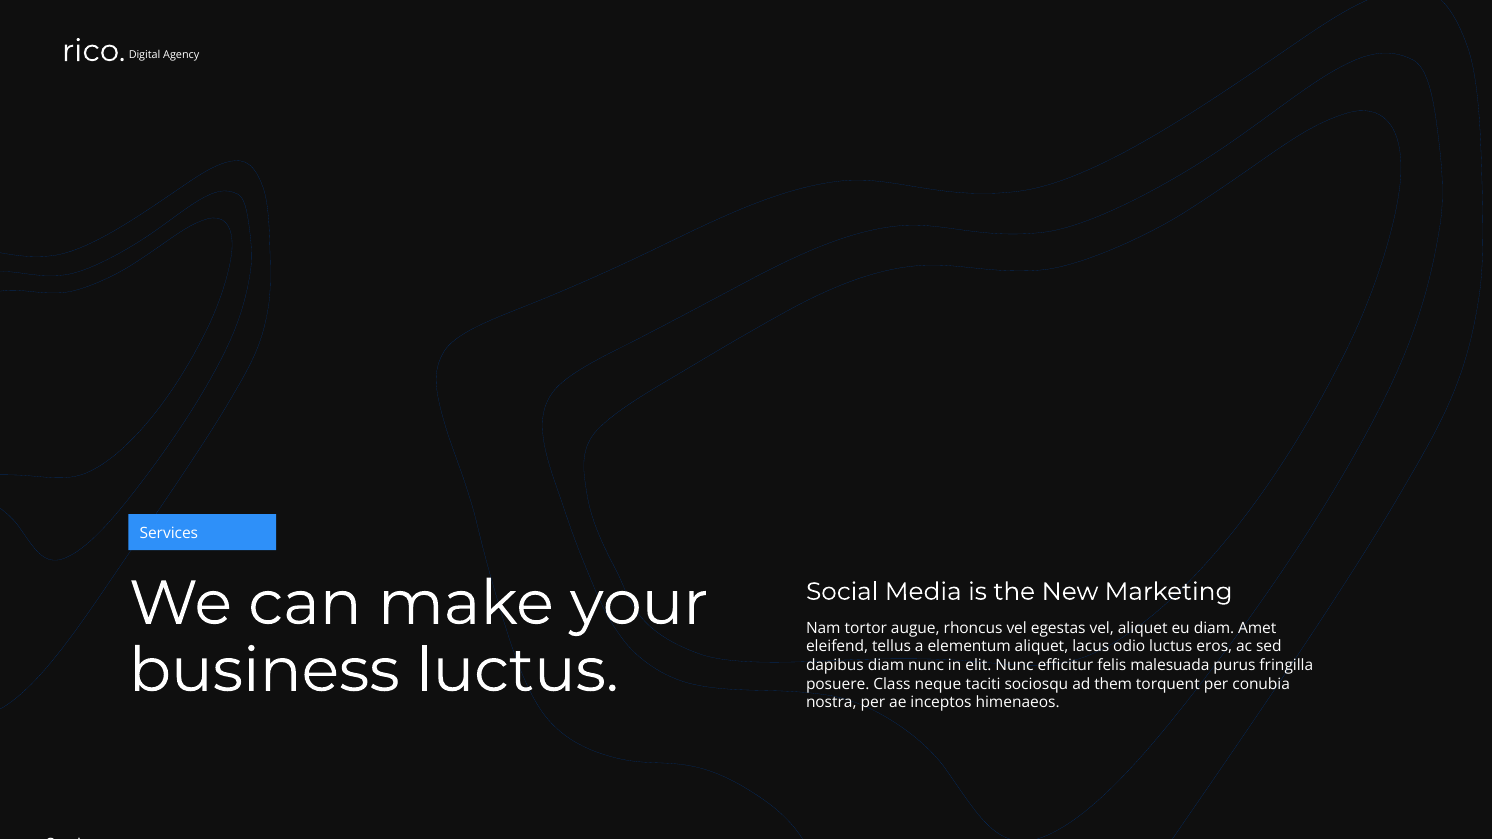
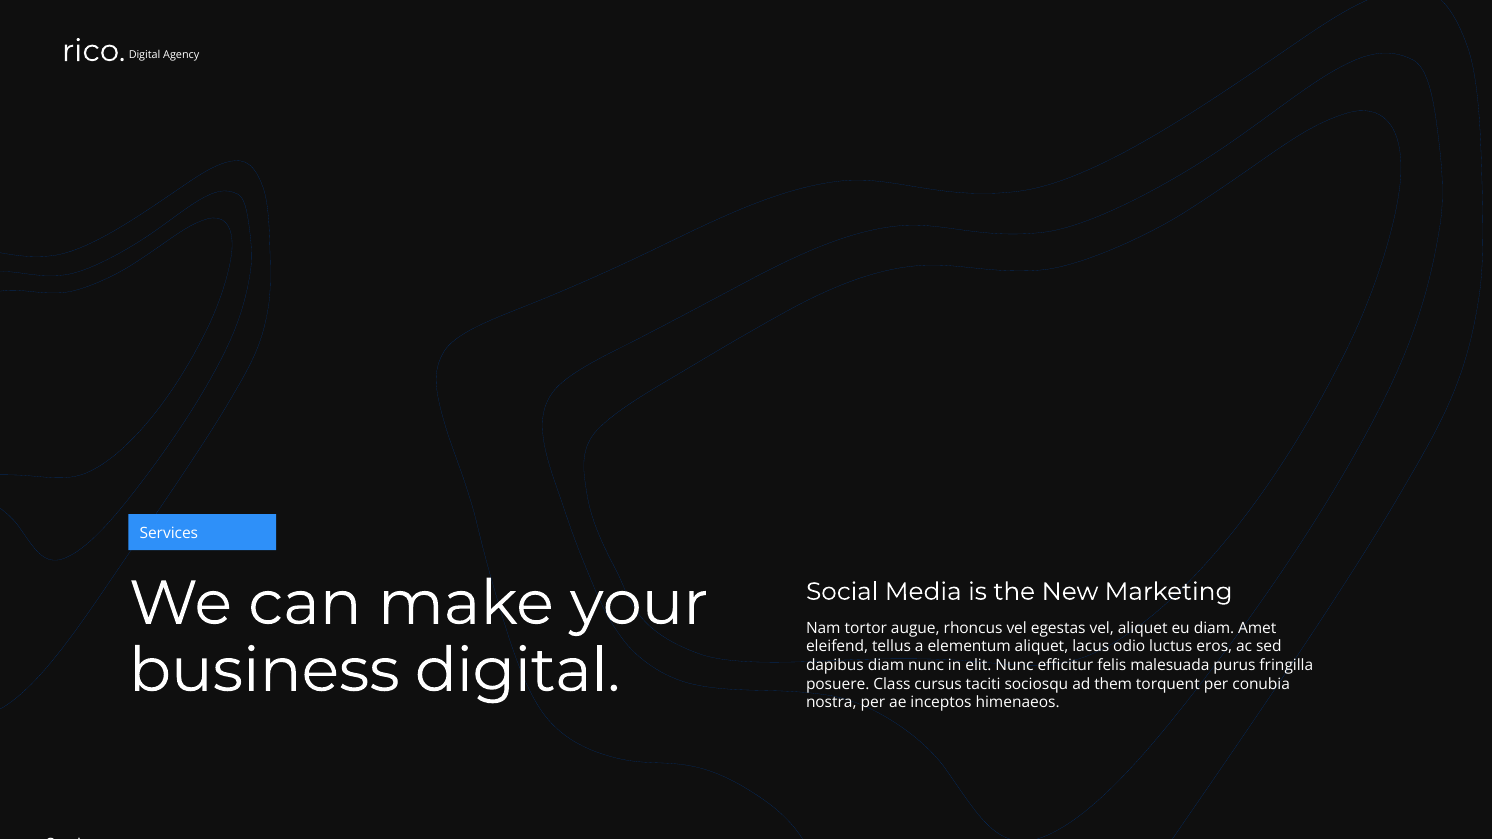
business luctus: luctus -> digital
neque: neque -> cursus
